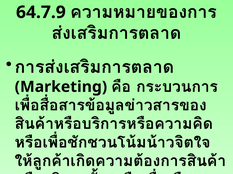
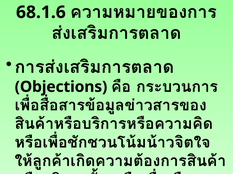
64.7.9: 64.7.9 -> 68.1.6
Marketing: Marketing -> Objections
